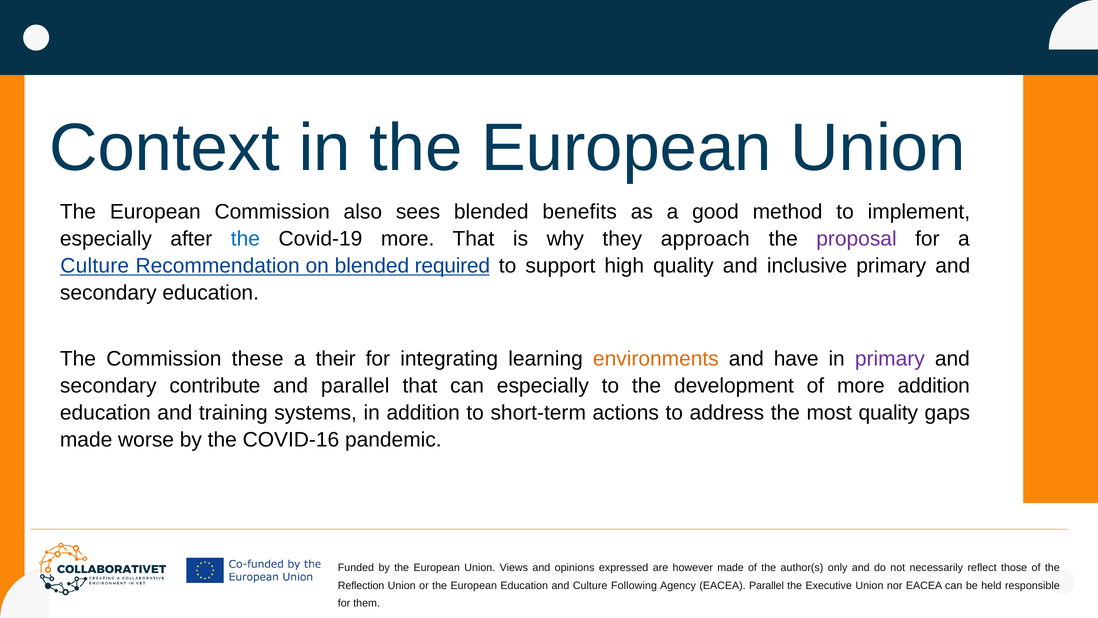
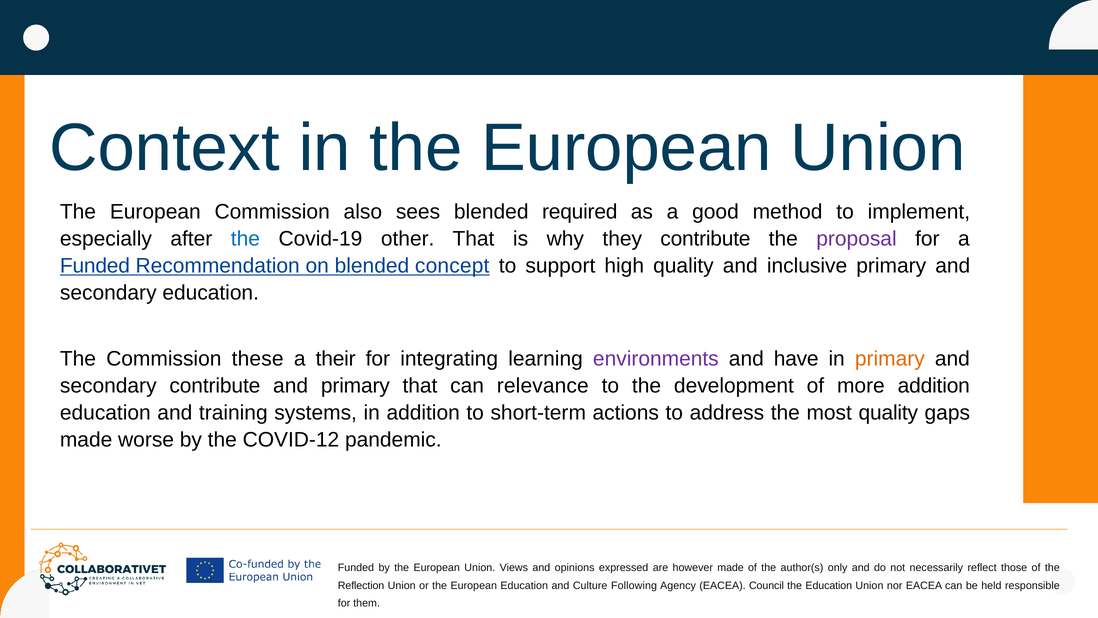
benefits: benefits -> required
Covid-19 more: more -> other
they approach: approach -> contribute
Culture at (95, 266): Culture -> Funded
required: required -> concept
environments colour: orange -> purple
primary at (890, 359) colour: purple -> orange
and parallel: parallel -> primary
can especially: especially -> relevance
COVID-16: COVID-16 -> COVID-12
EACEA Parallel: Parallel -> Council
the Executive: Executive -> Education
